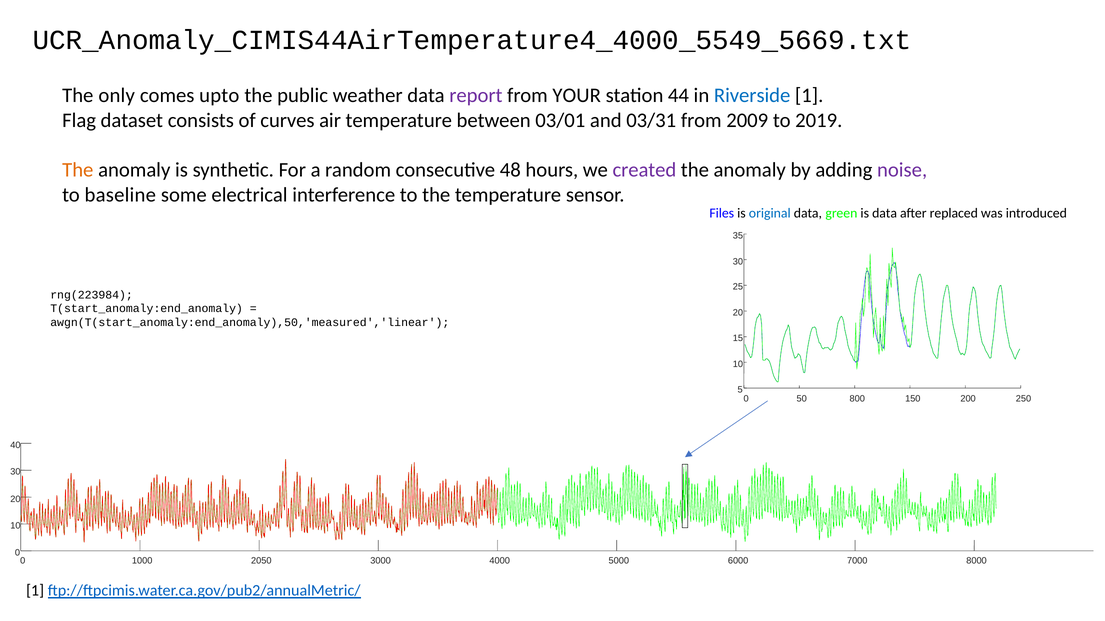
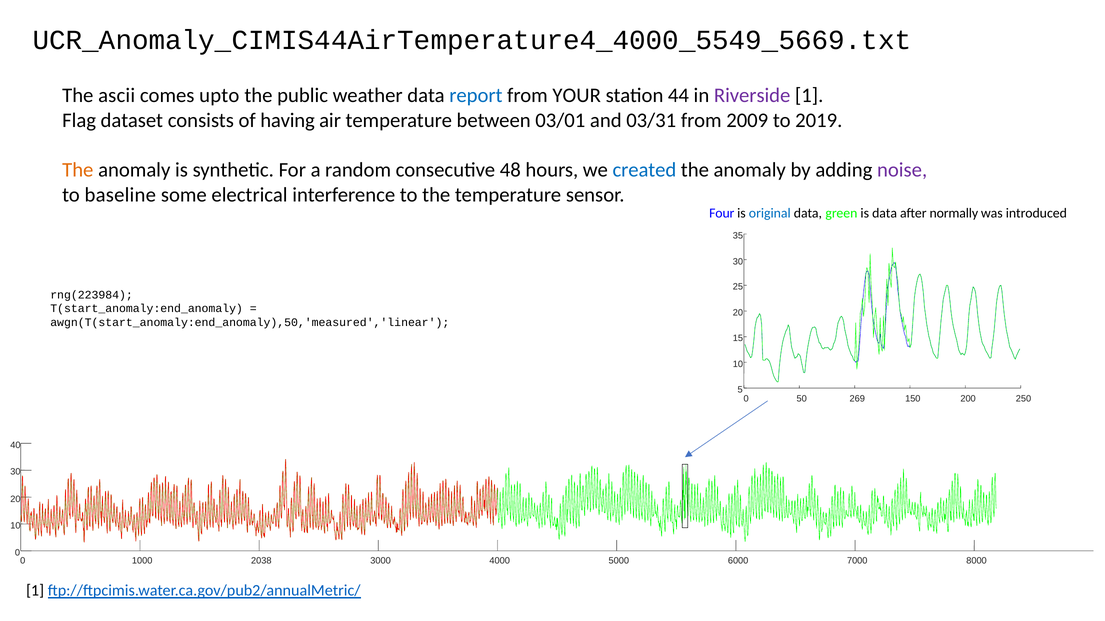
only: only -> ascii
report colour: purple -> blue
Riverside colour: blue -> purple
curves: curves -> having
created colour: purple -> blue
Files: Files -> Four
replaced: replaced -> normally
800: 800 -> 269
2050: 2050 -> 2038
